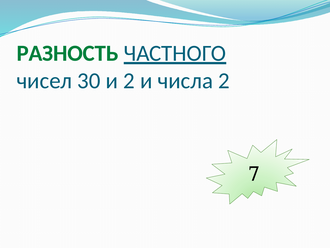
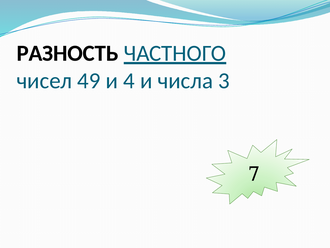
РАЗНОСТЬ colour: green -> black
30: 30 -> 49
и 2: 2 -> 4
числа 2: 2 -> 3
